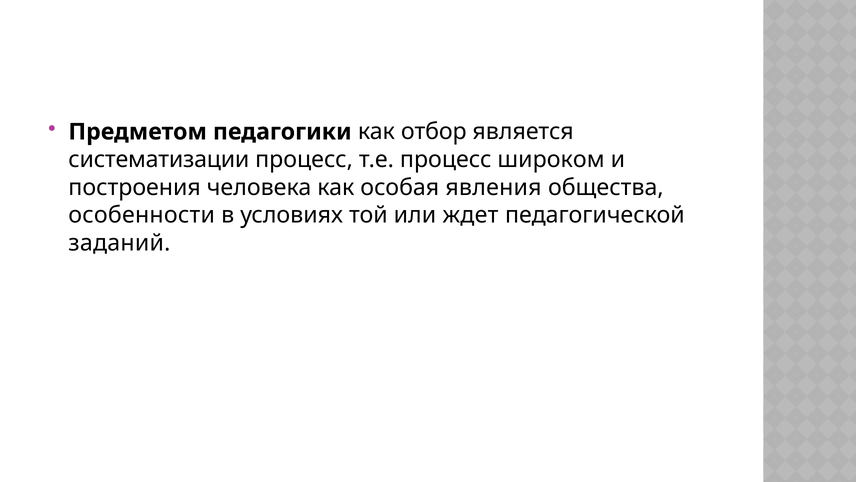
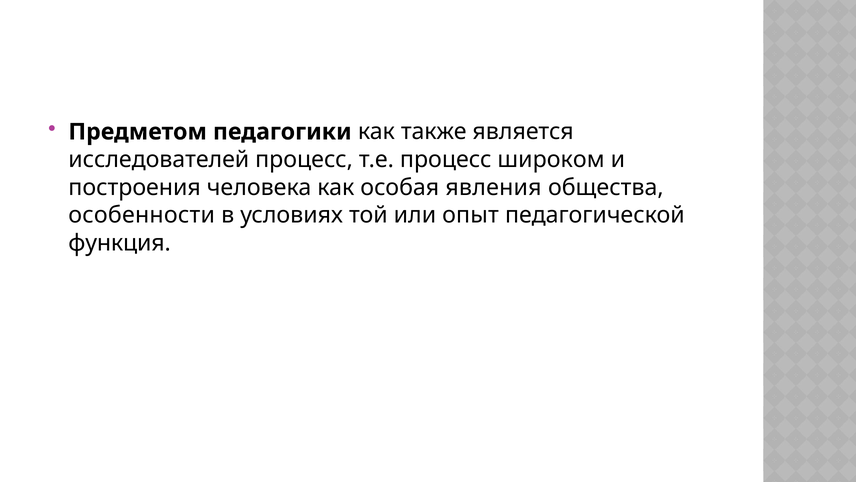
отбор: отбор -> также
систематизации: систематизации -> исследователей
ждет: ждет -> опыт
заданий: заданий -> функция
